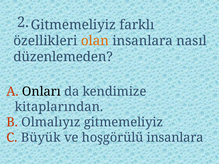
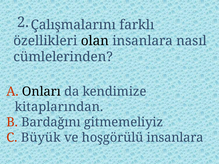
Gitmemeliyiz at (73, 25): Gitmemeliyiz -> Çalışmalarını
olan colour: orange -> black
düzenlemeden: düzenlemeden -> cümlelerinden
Olmalıyız: Olmalıyız -> Bardağını
